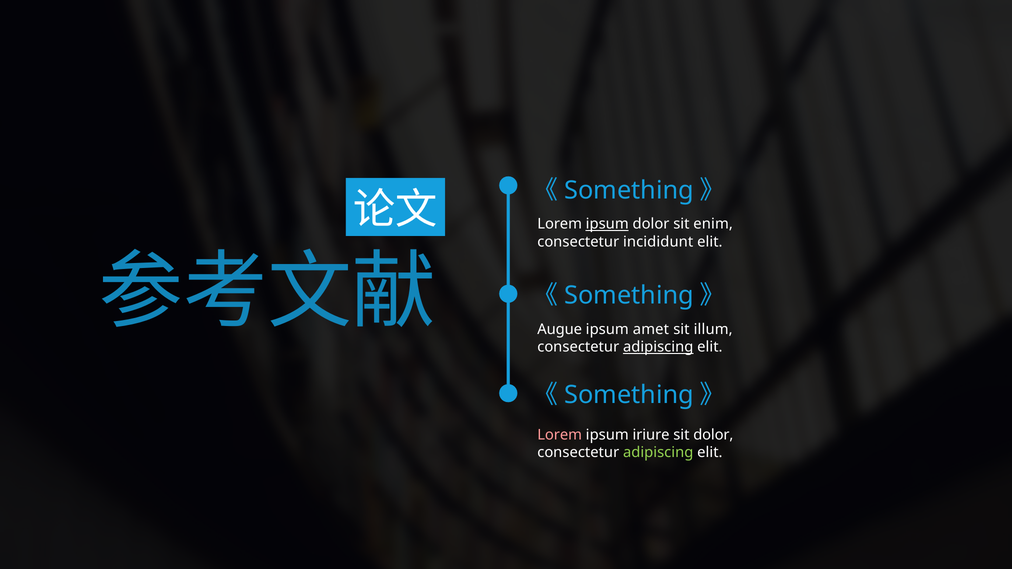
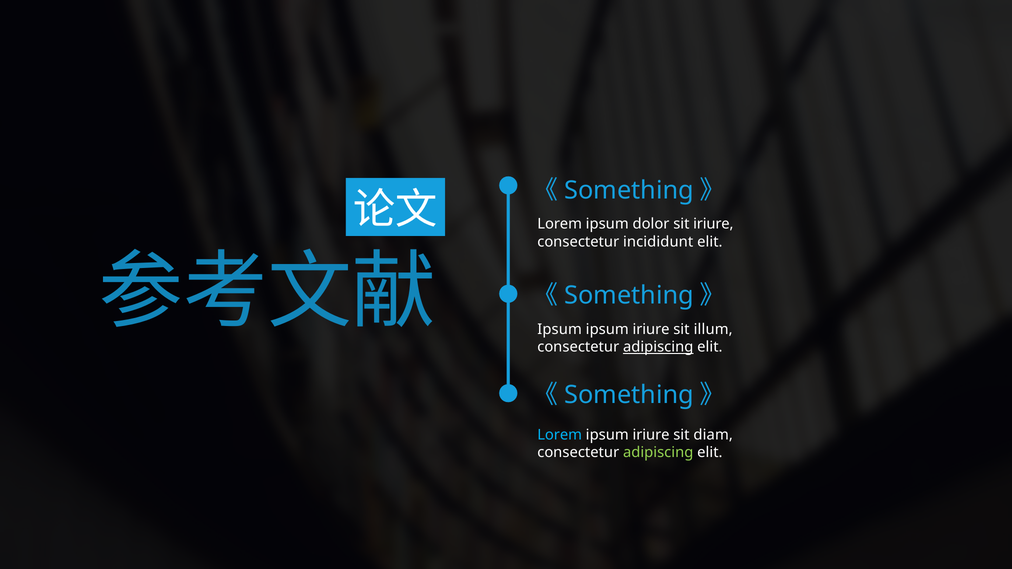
ipsum at (607, 224) underline: present -> none
sit enim: enim -> iriure
Augue at (560, 330): Augue -> Ipsum
amet at (651, 330): amet -> iriure
Lorem at (560, 435) colour: pink -> light blue
sit dolor: dolor -> diam
